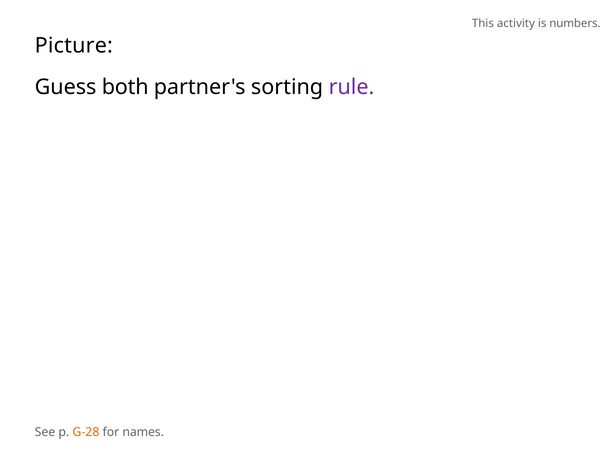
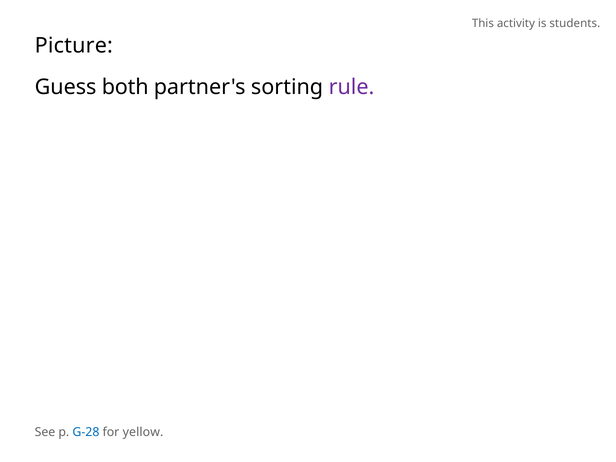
numbers: numbers -> students
G-28 colour: orange -> blue
names: names -> yellow
